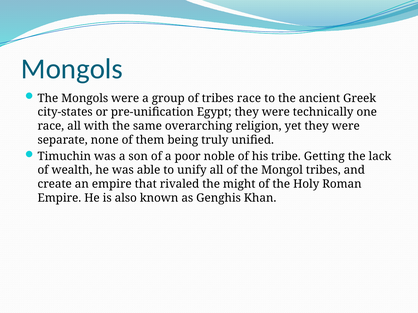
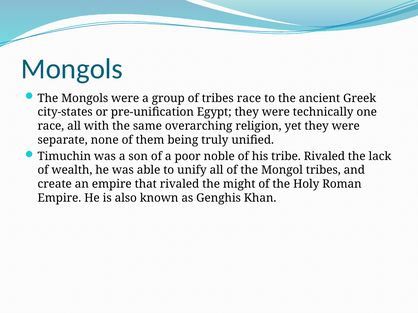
tribe Getting: Getting -> Rivaled
